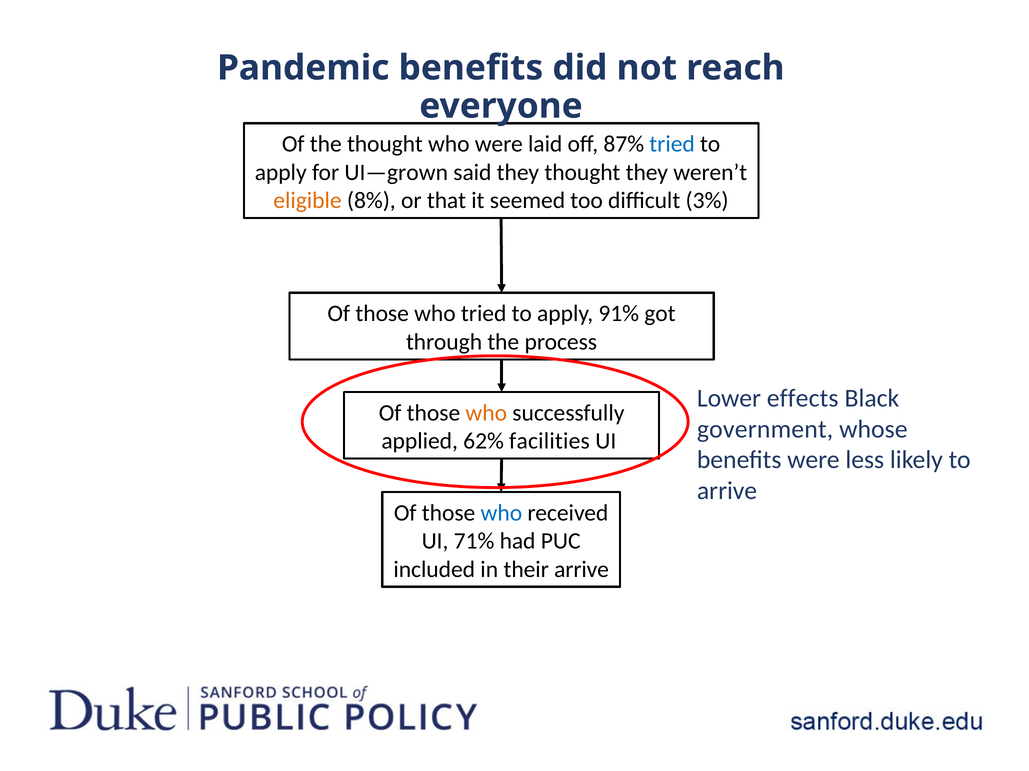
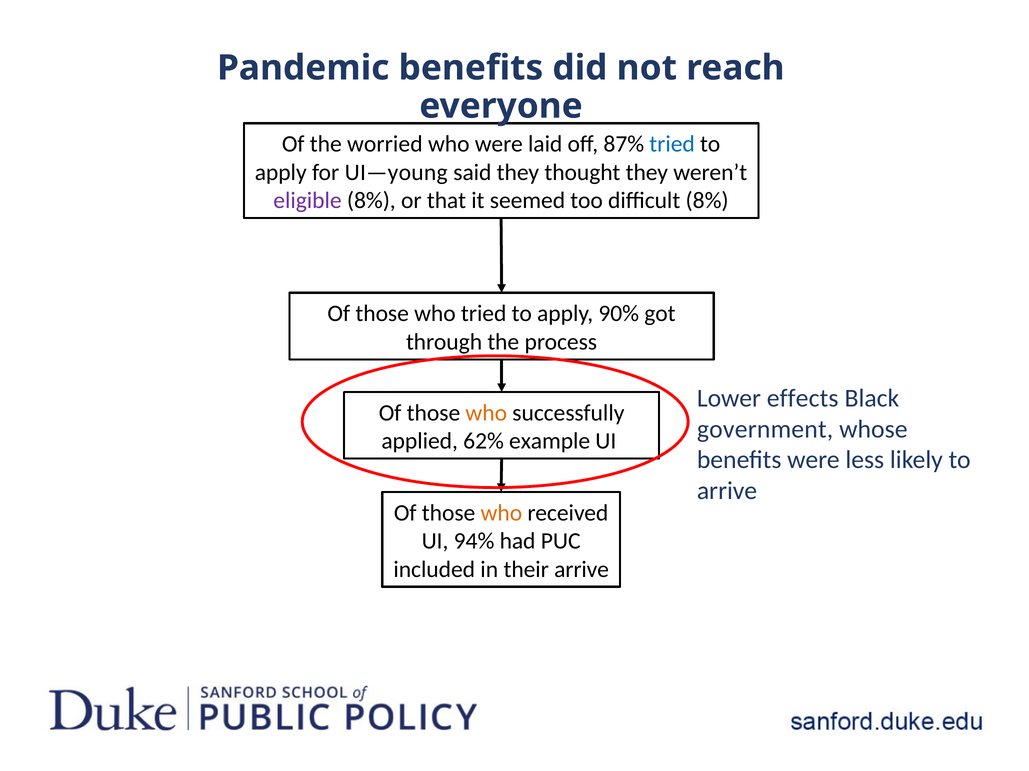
the thought: thought -> worried
UI—grown: UI—grown -> UI—young
eligible colour: orange -> purple
difficult 3%: 3% -> 8%
91%: 91% -> 90%
facilities: facilities -> example
who at (501, 513) colour: blue -> orange
71%: 71% -> 94%
